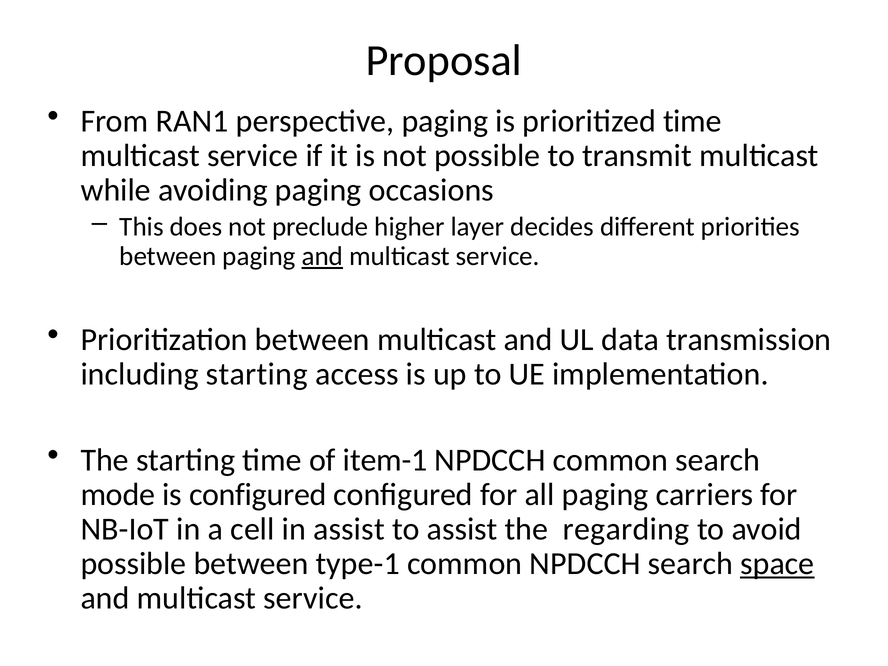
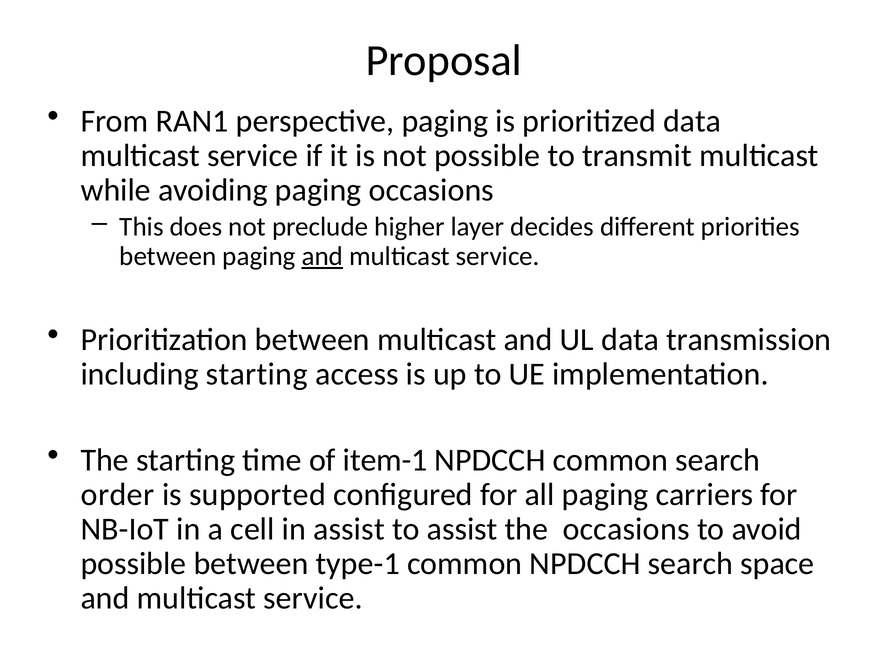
prioritized time: time -> data
mode: mode -> order
is configured: configured -> supported
the regarding: regarding -> occasions
space underline: present -> none
